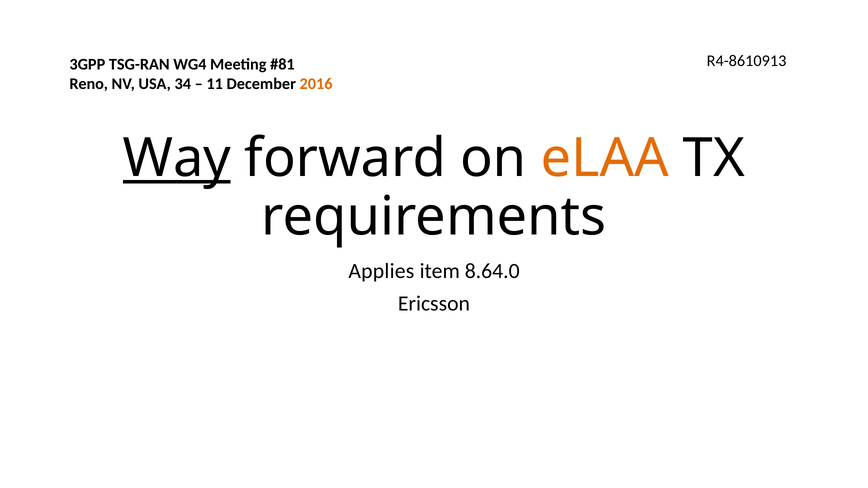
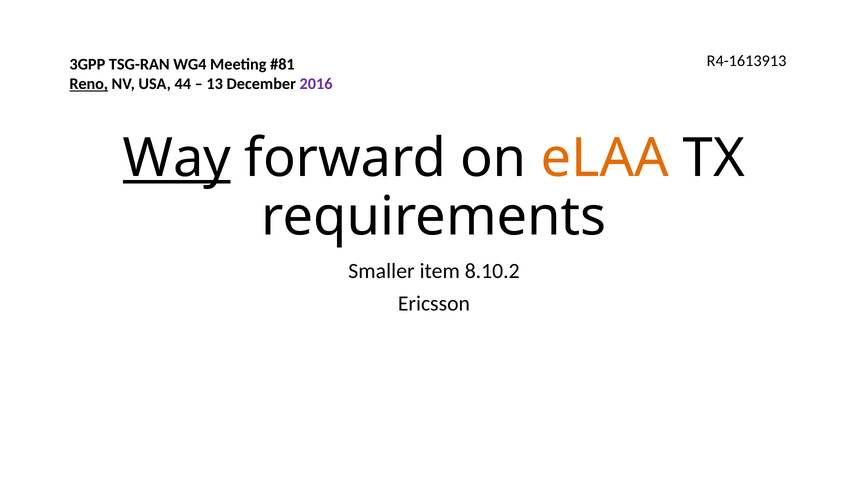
R4-8610913: R4-8610913 -> R4-1613913
Reno underline: none -> present
34: 34 -> 44
11: 11 -> 13
2016 colour: orange -> purple
Applies: Applies -> Smaller
8.64.0: 8.64.0 -> 8.10.2
